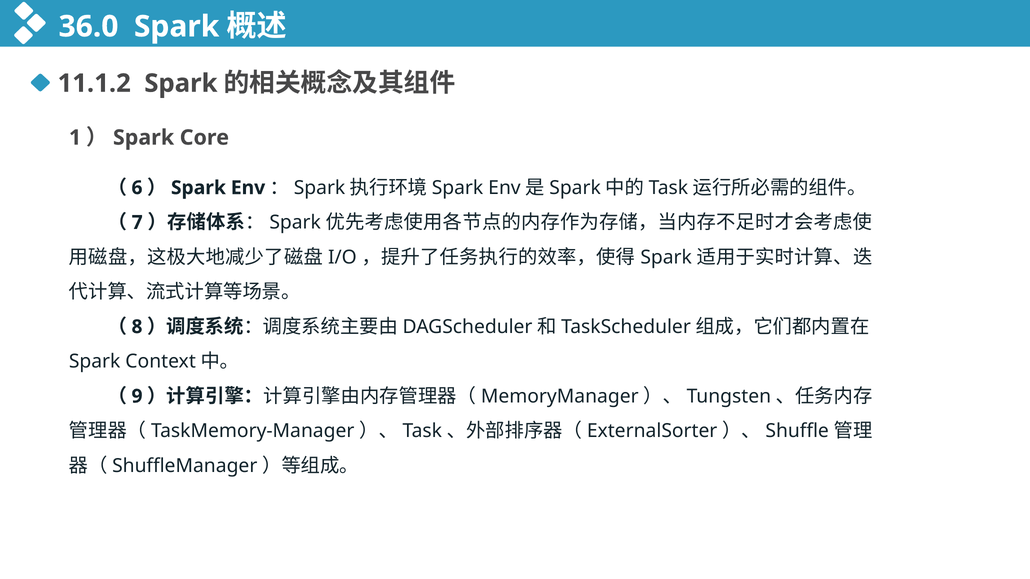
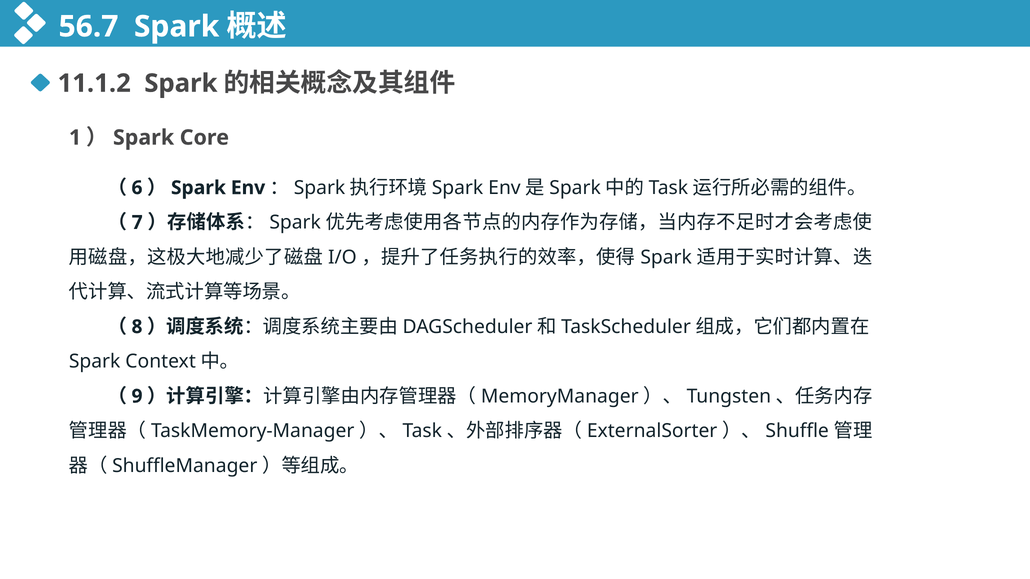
36.0: 36.0 -> 56.7
